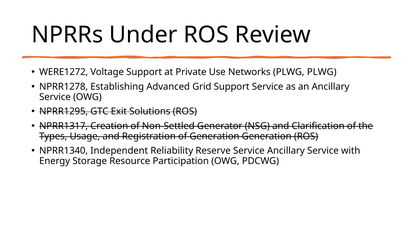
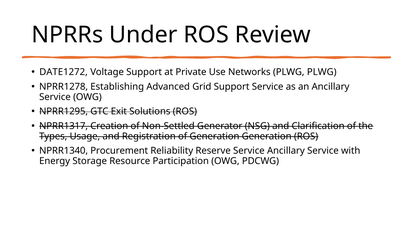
WERE1272: WERE1272 -> DATE1272
Independent: Independent -> Procurement
